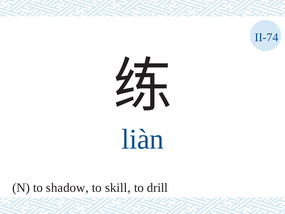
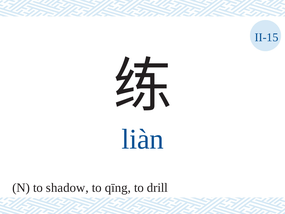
II-74: II-74 -> II-15
skill: skill -> qīng
